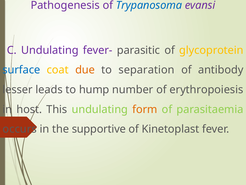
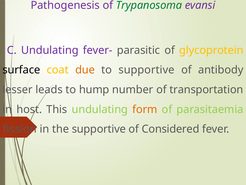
Trypanosoma colour: blue -> green
surface colour: blue -> black
to separation: separation -> supportive
erythropoiesis: erythropoiesis -> transportation
occurs: occurs -> fission
Kinetoplast: Kinetoplast -> Considered
